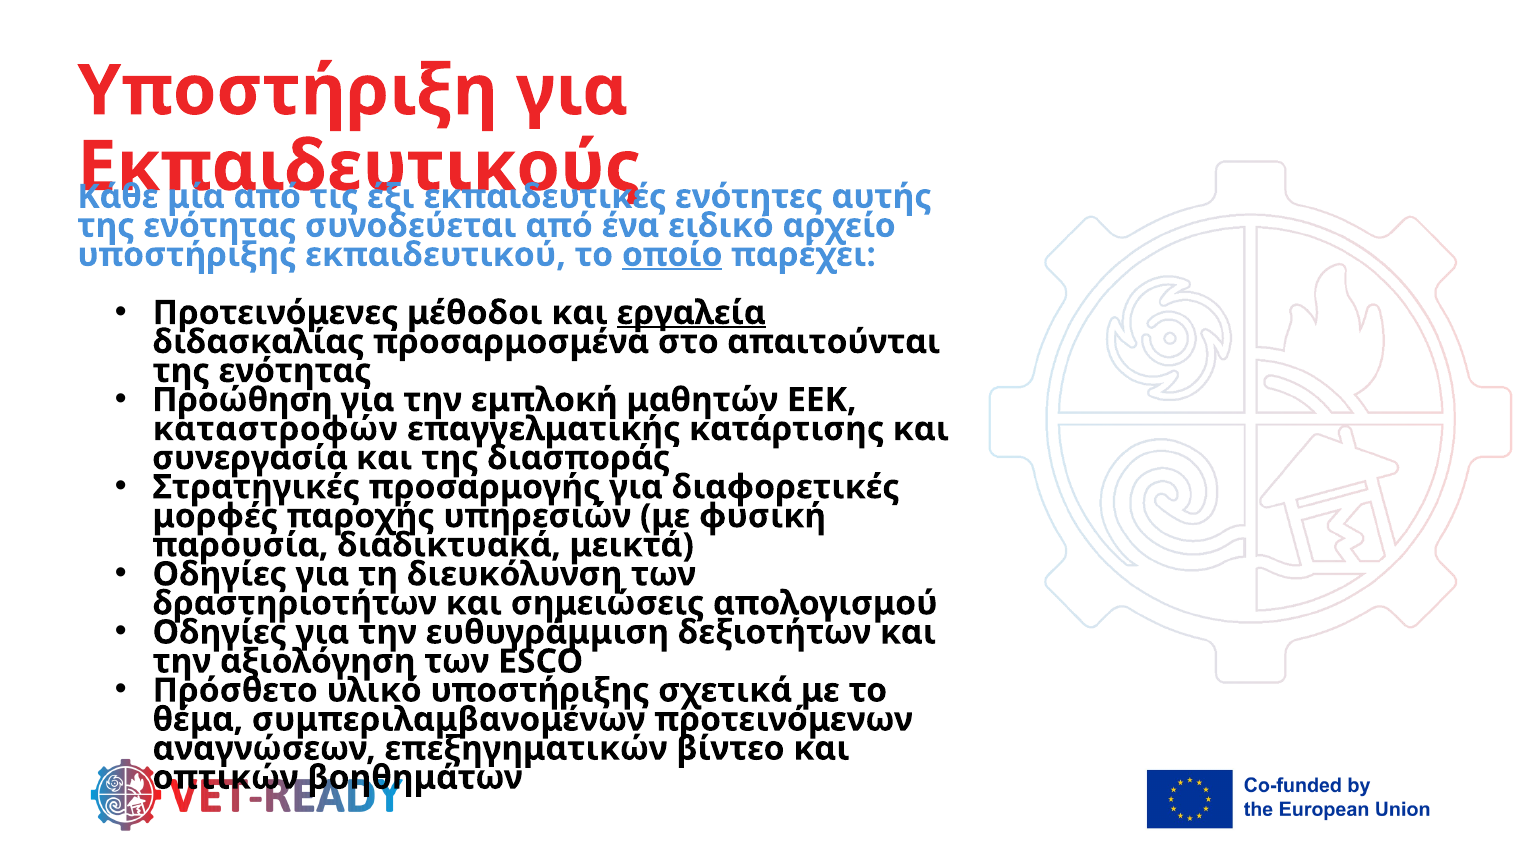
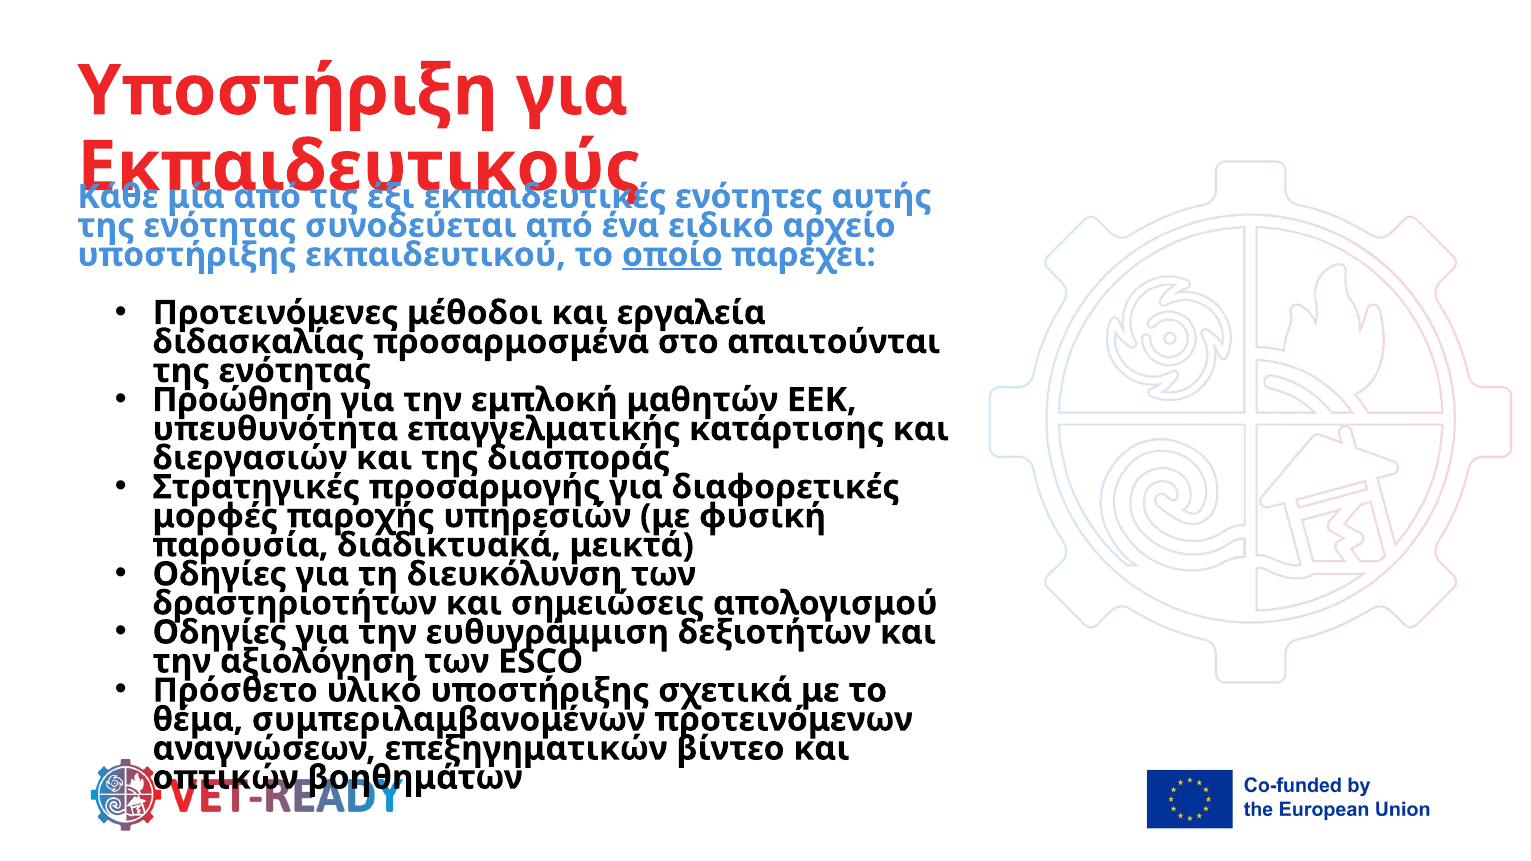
εργαλεία underline: present -> none
καταστροφών: καταστροφών -> υπευθυνότητα
συνεργασία: συνεργασία -> διεργασιών
